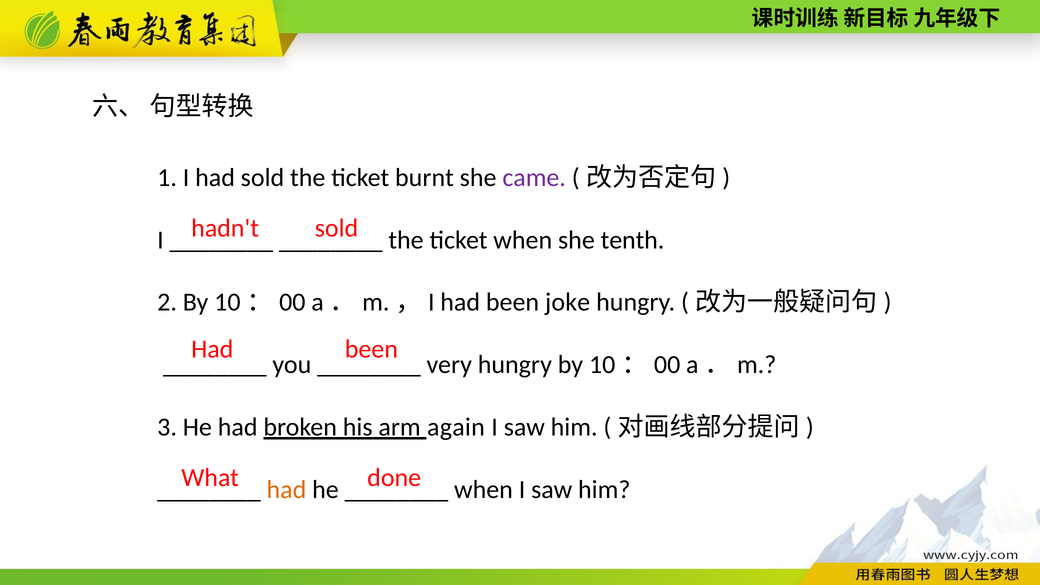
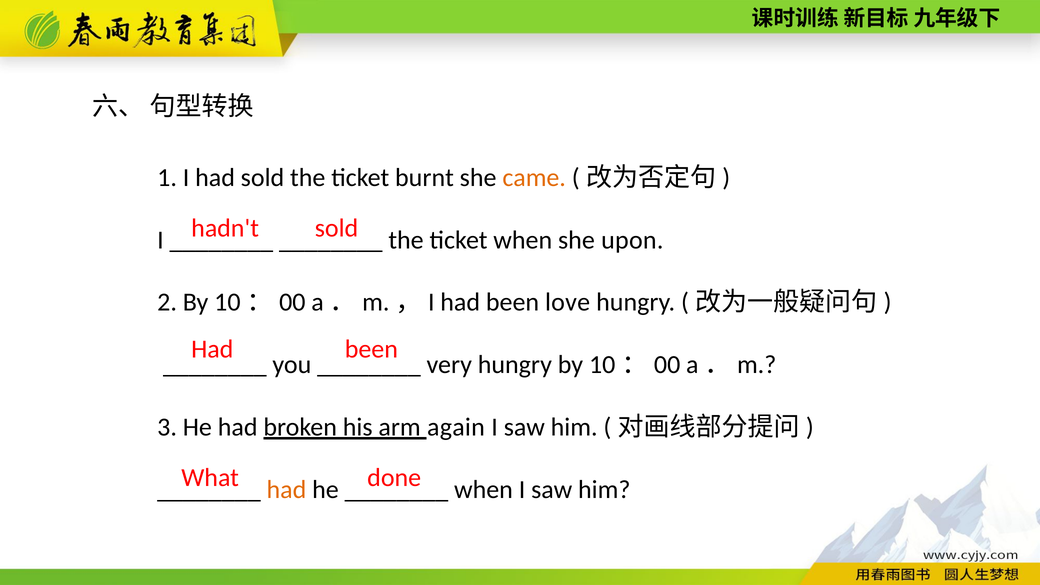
came colour: purple -> orange
tenth: tenth -> upon
joke: joke -> love
